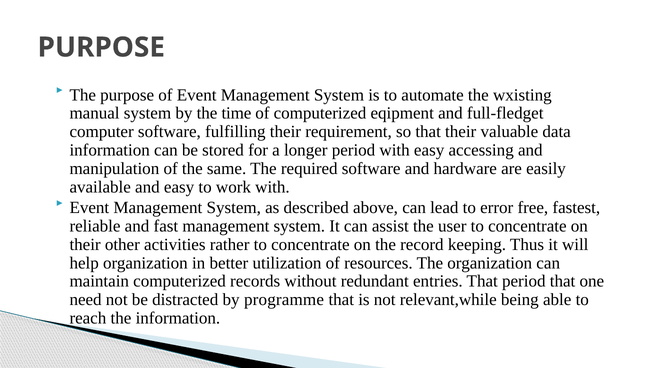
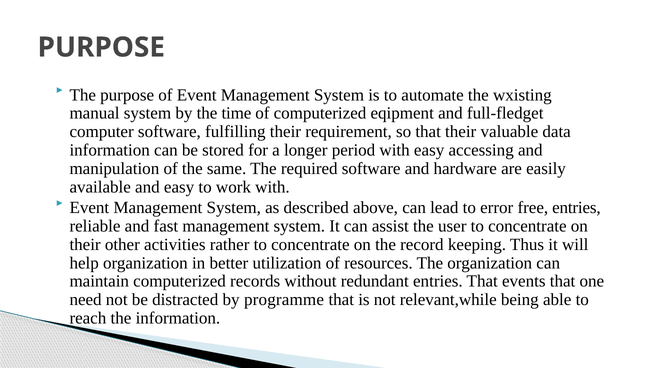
free fastest: fastest -> entries
That period: period -> events
